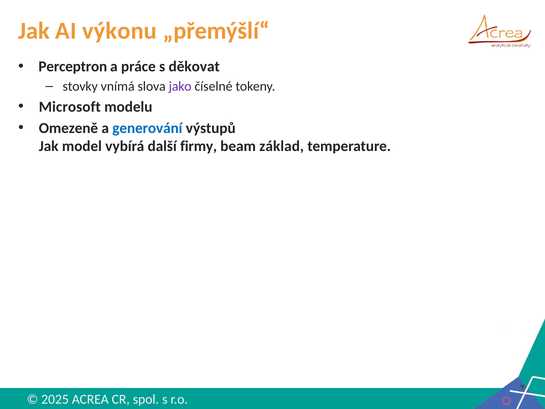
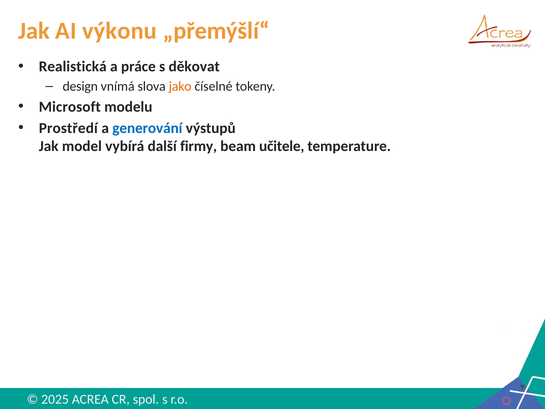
Perceptron: Perceptron -> Realistická
stovky: stovky -> design
jako colour: purple -> orange
Omezeně: Omezeně -> Prostředí
základ: základ -> učitele
